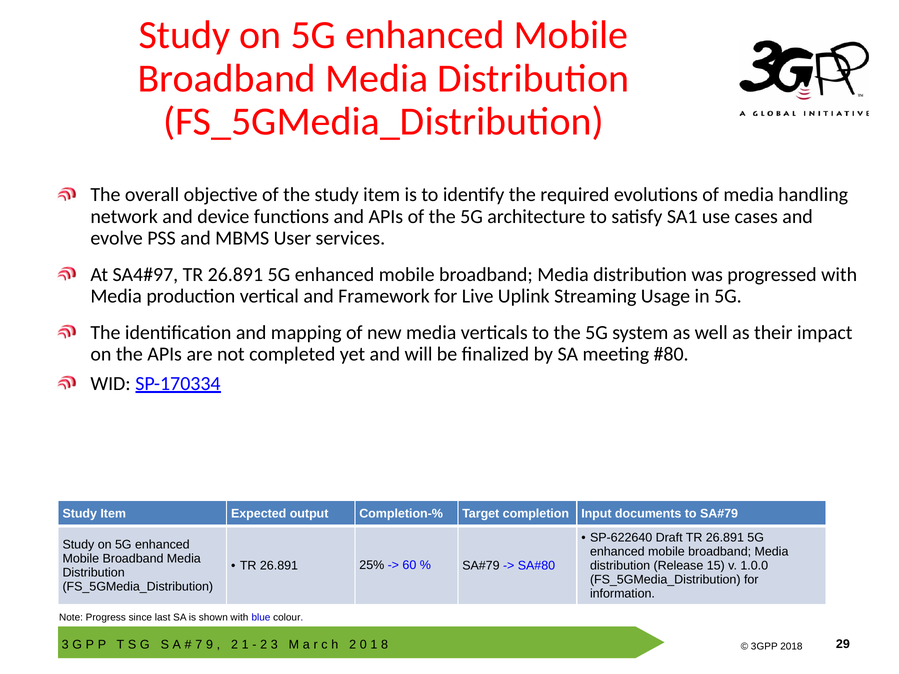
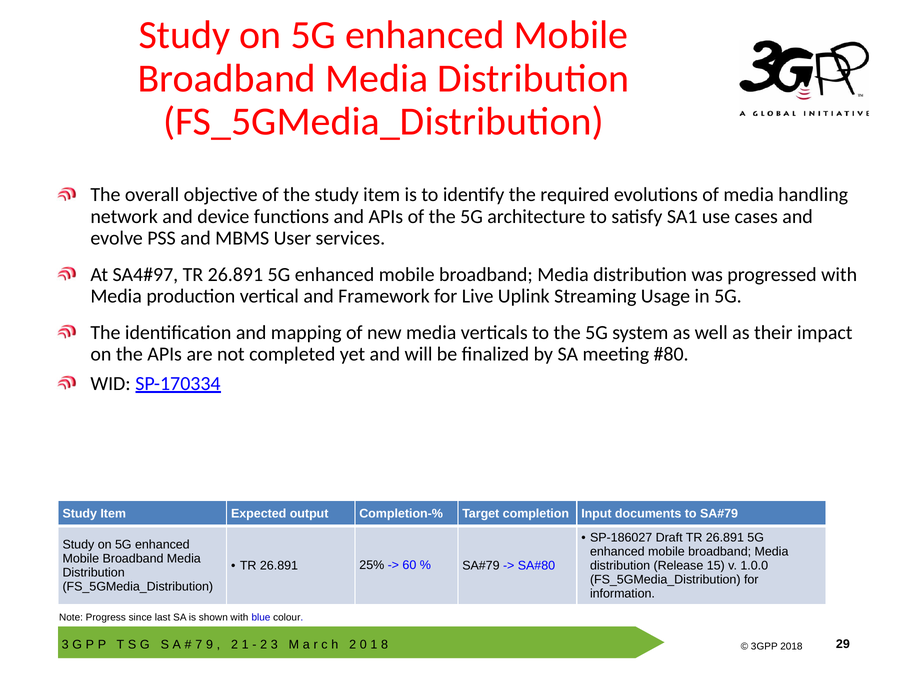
SP-622640: SP-622640 -> SP-186027
